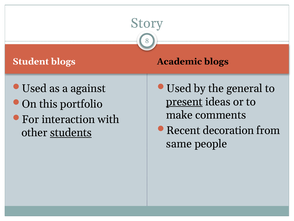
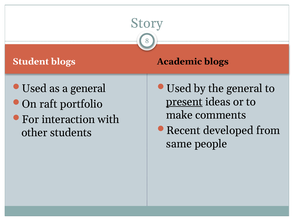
a against: against -> general
this: this -> raft
decoration: decoration -> developed
students underline: present -> none
